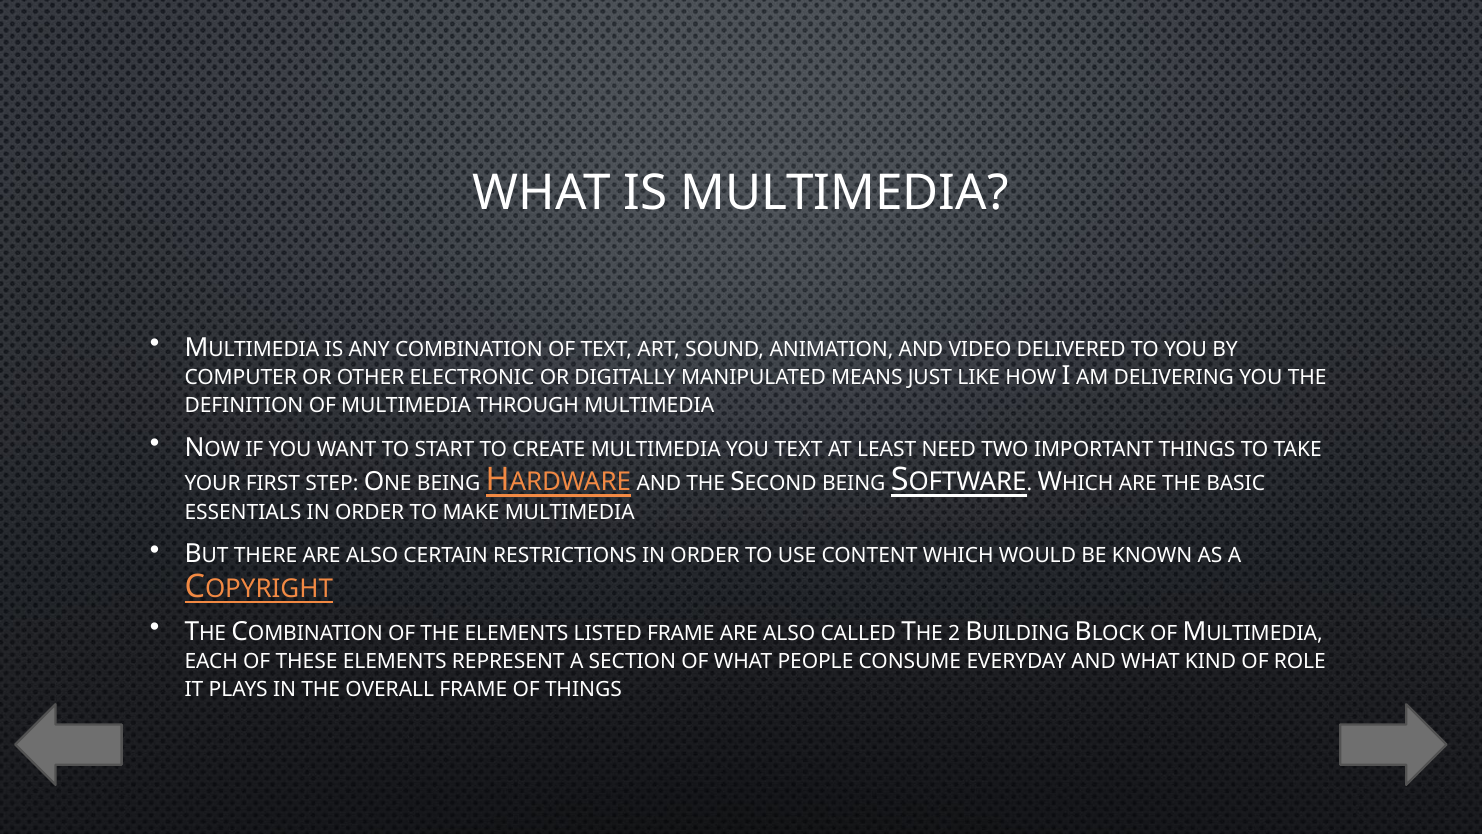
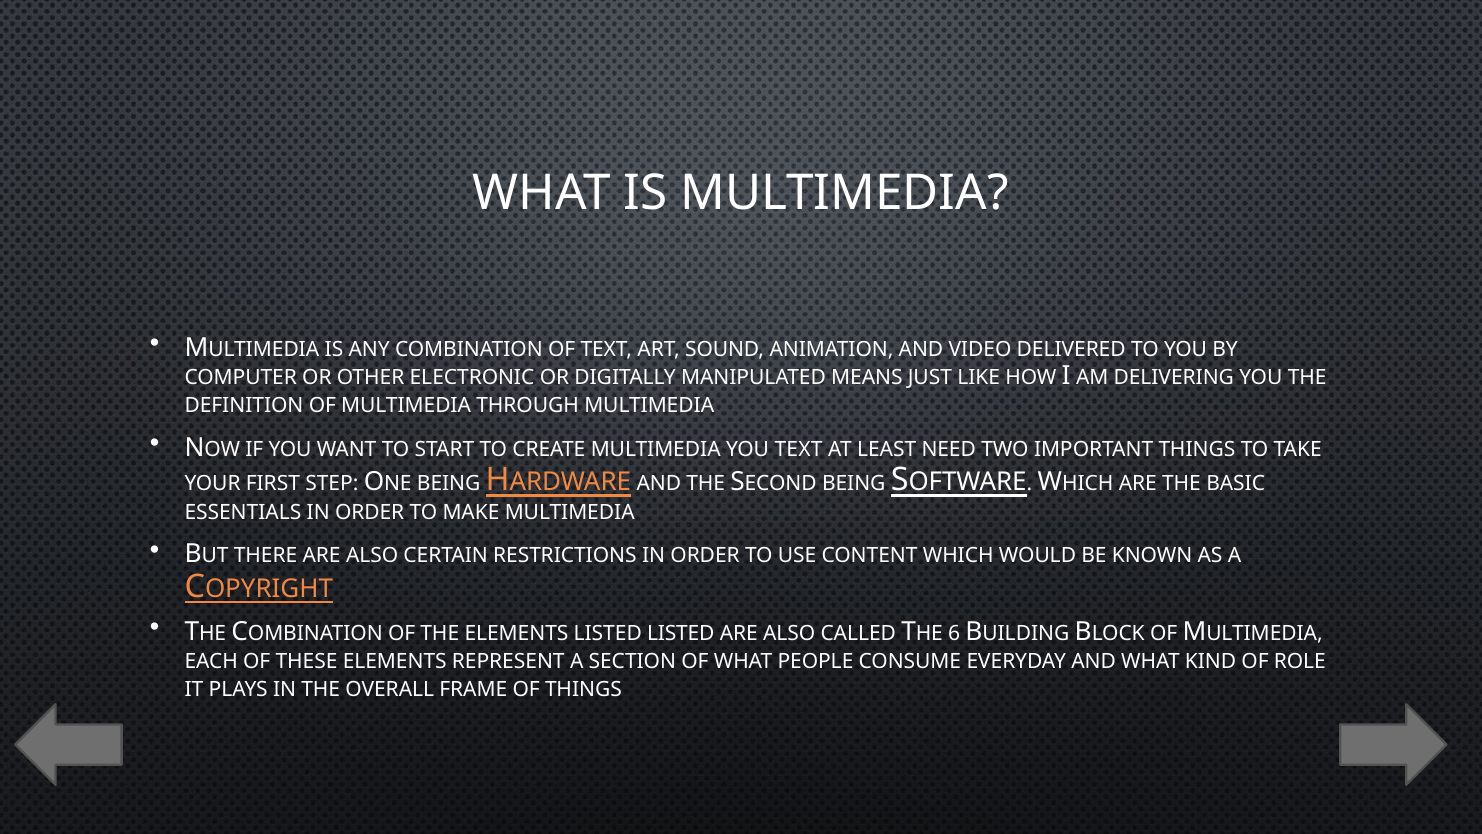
LISTED FRAME: FRAME -> LISTED
2: 2 -> 6
